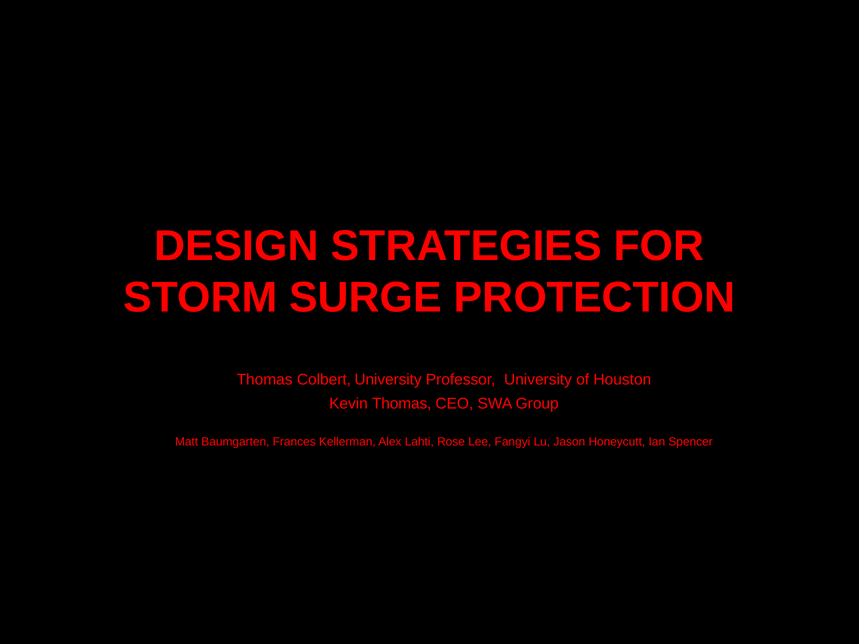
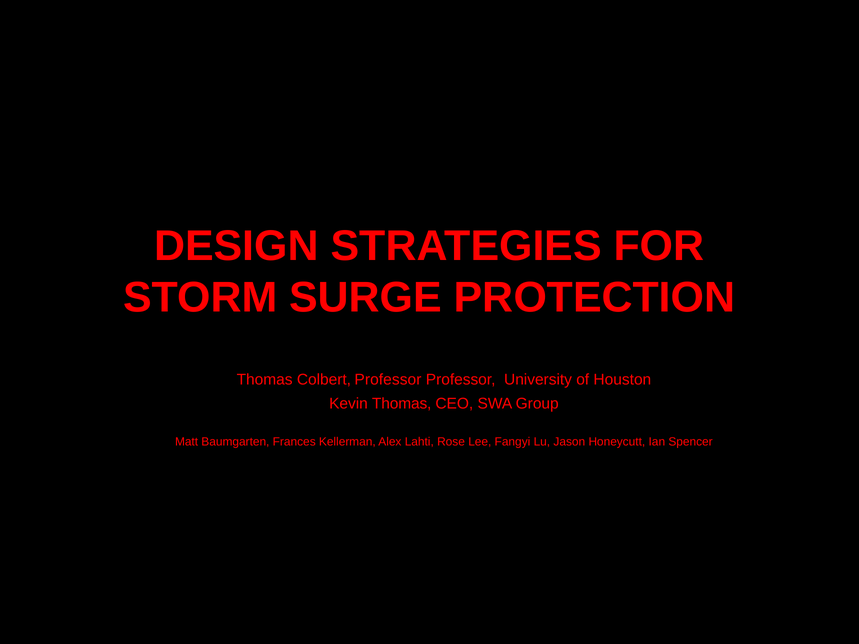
Colbert University: University -> Professor
